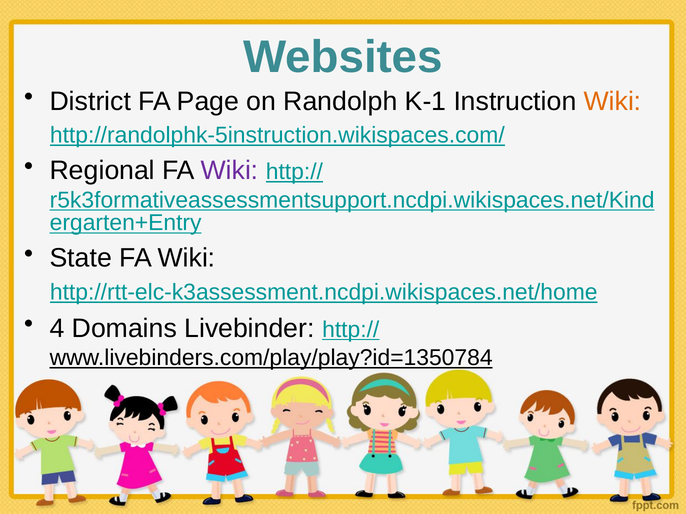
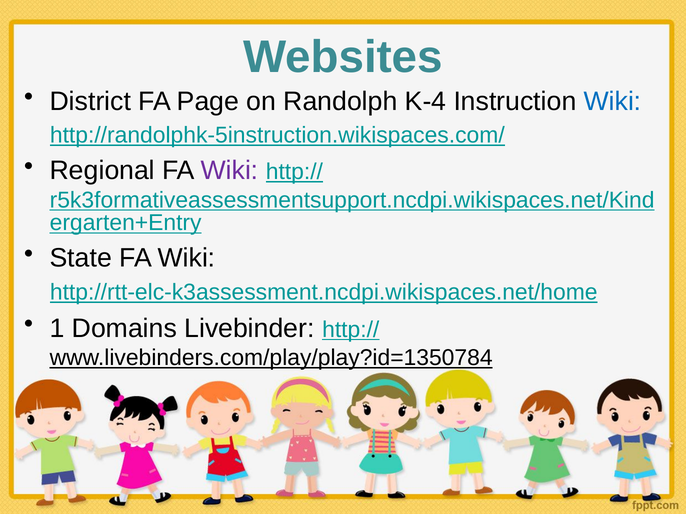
K-1: K-1 -> K-4
Wiki at (613, 101) colour: orange -> blue
4: 4 -> 1
